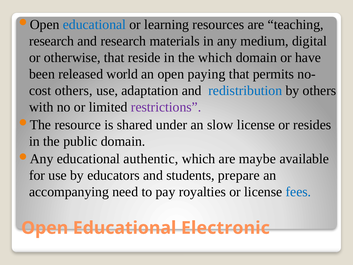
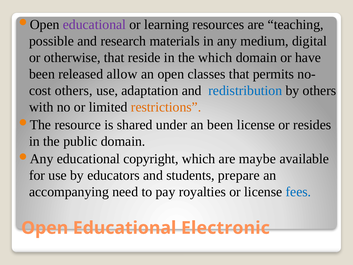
educational at (94, 25) colour: blue -> purple
research at (52, 41): research -> possible
world: world -> allow
paying: paying -> classes
restrictions colour: purple -> orange
an slow: slow -> been
authentic: authentic -> copyright
